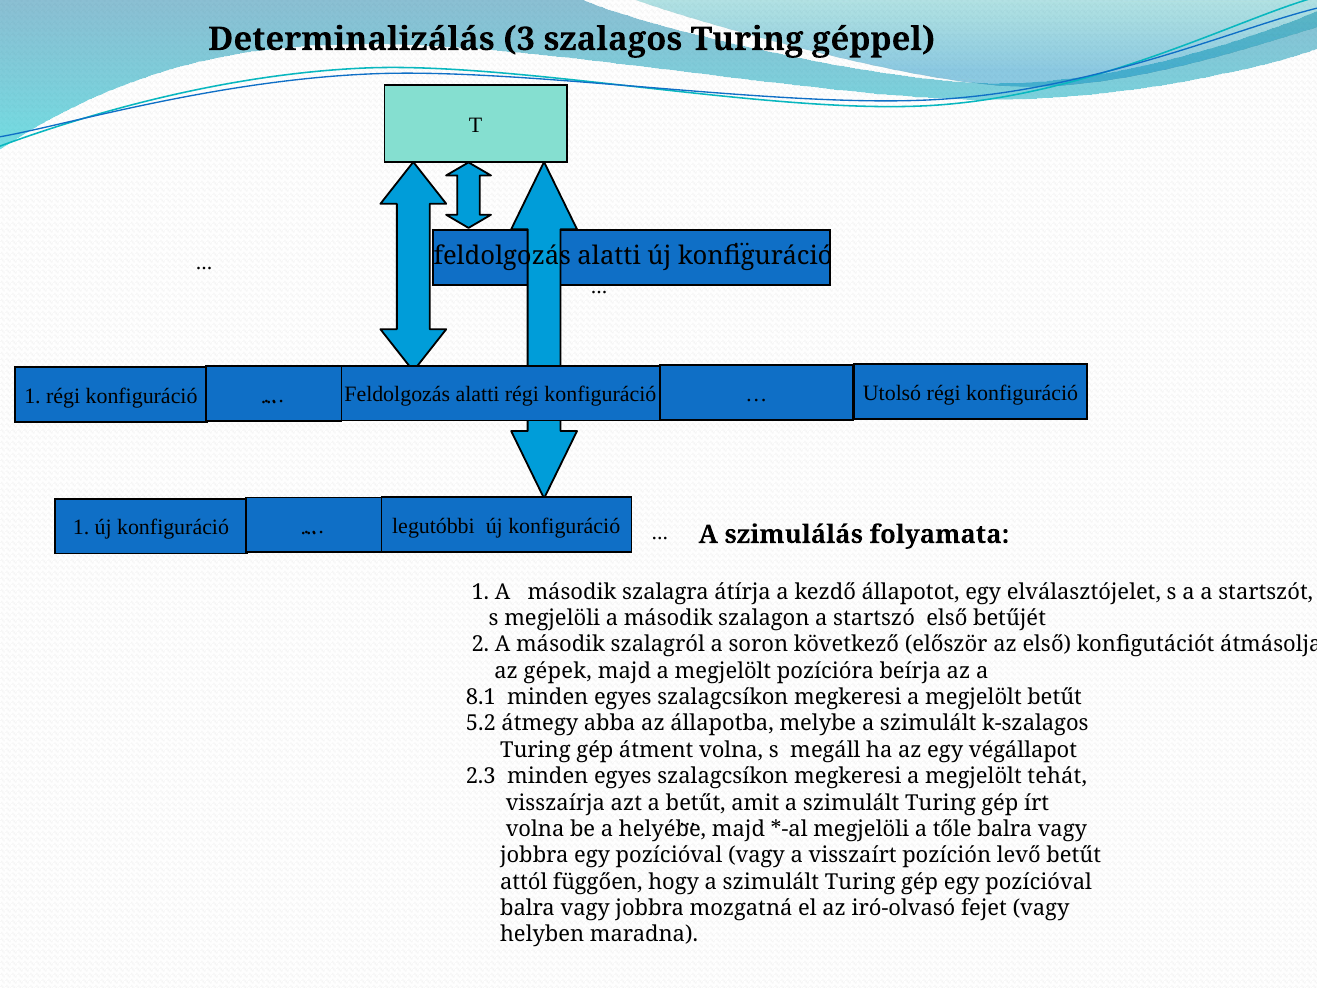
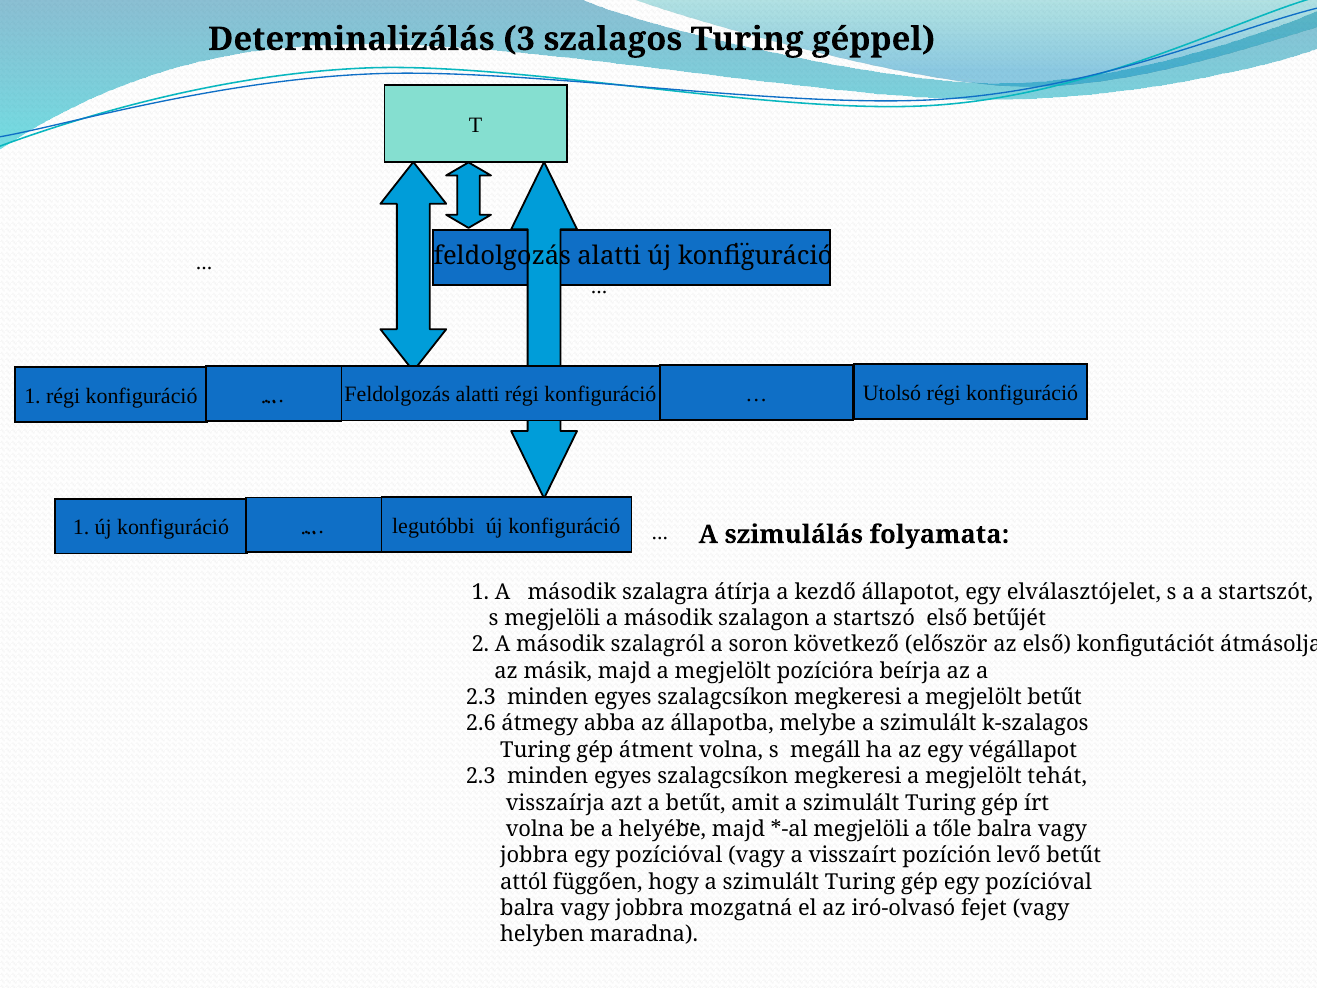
gépek: gépek -> másik
8.1 at (481, 697): 8.1 -> 2.3
5.2: 5.2 -> 2.6
